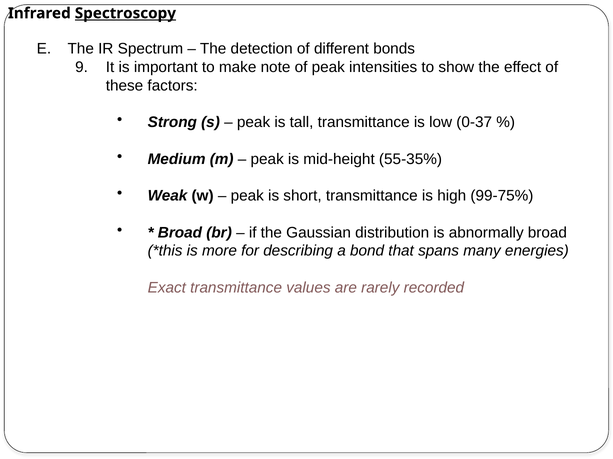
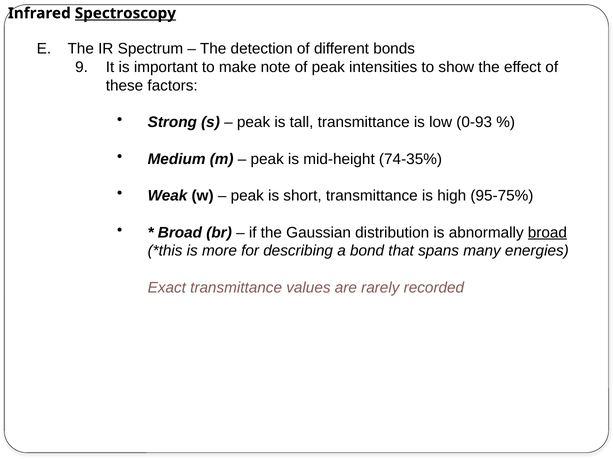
0-37: 0-37 -> 0-93
55-35%: 55-35% -> 74-35%
99-75%: 99-75% -> 95-75%
broad at (547, 233) underline: none -> present
